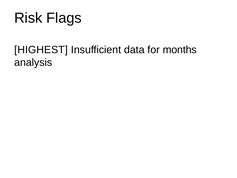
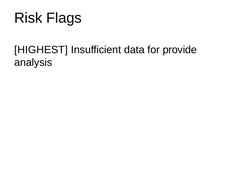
months: months -> provide
